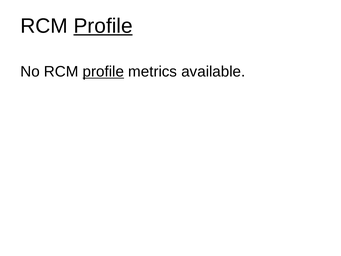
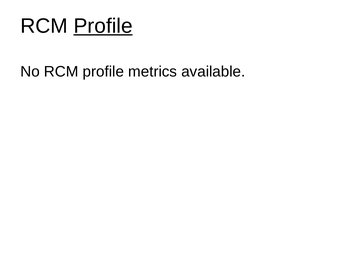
profile at (103, 72) underline: present -> none
